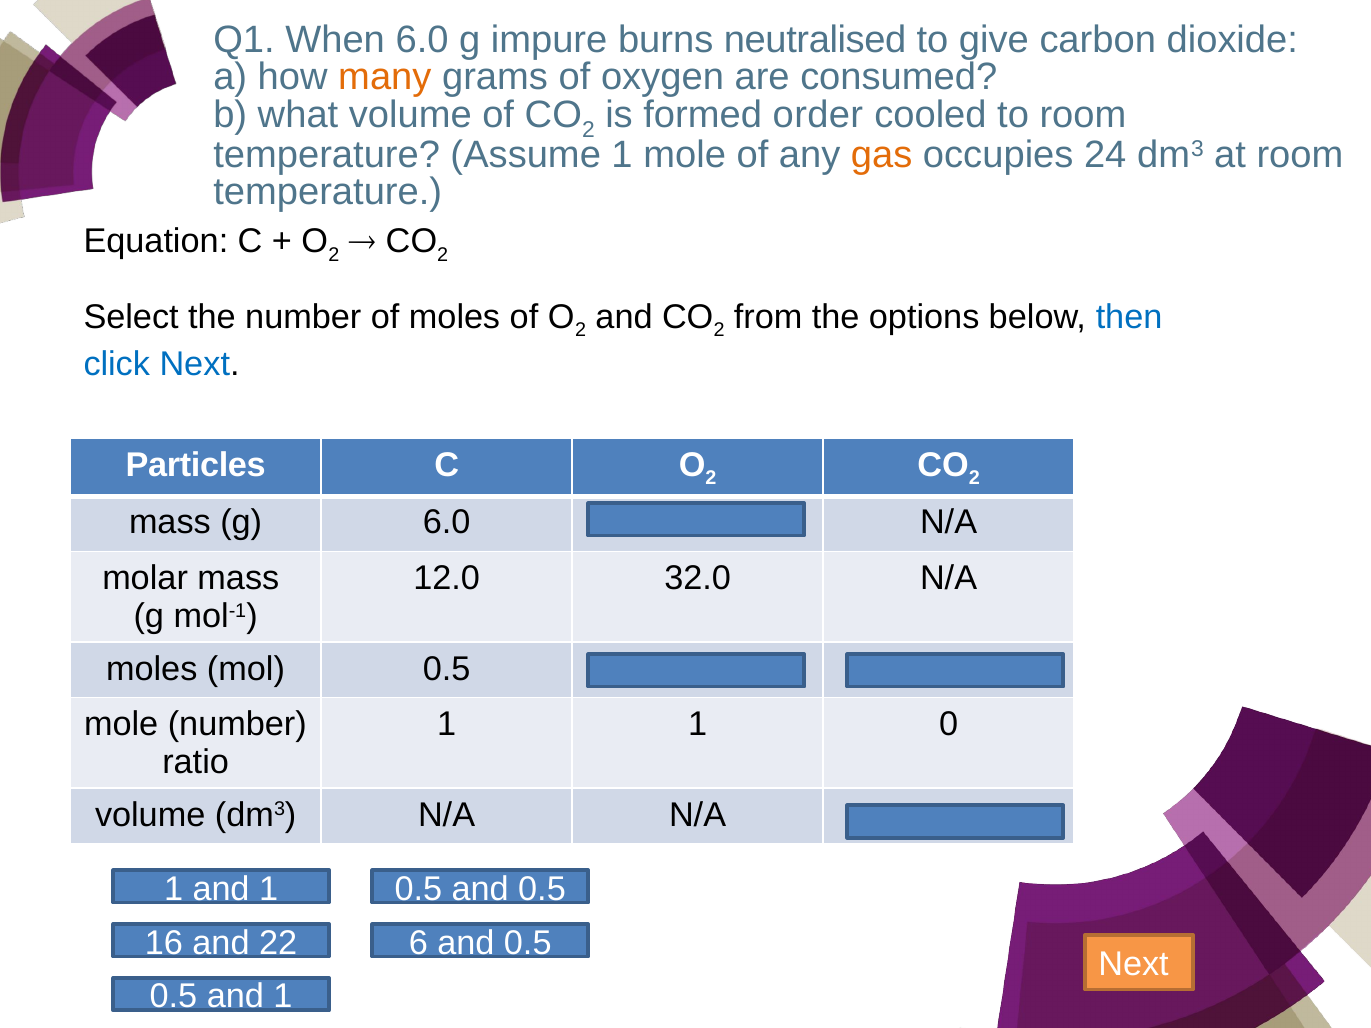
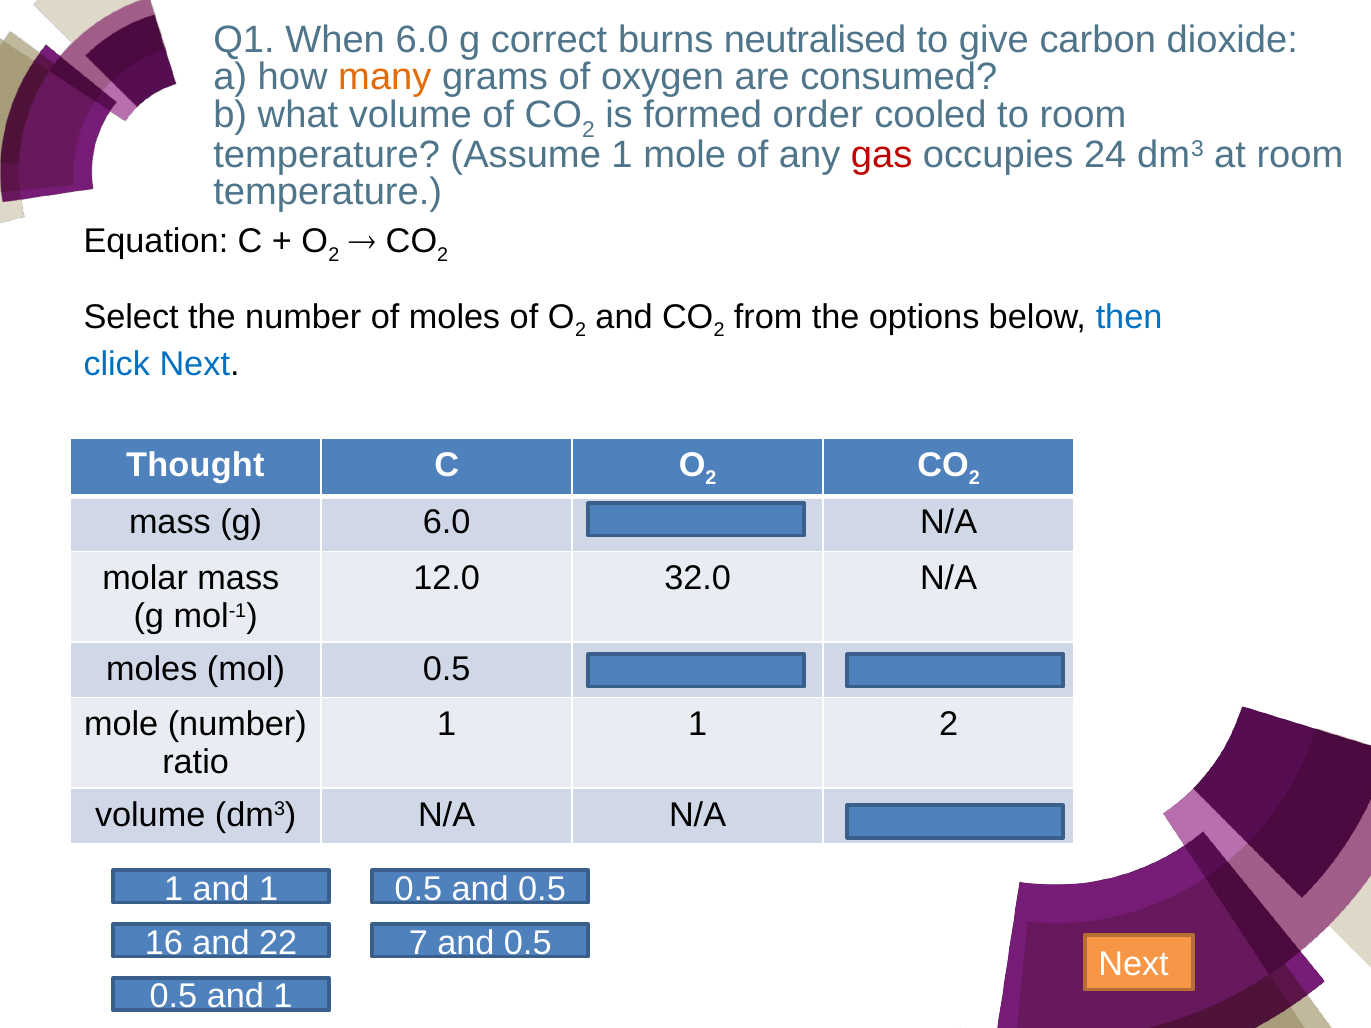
impure: impure -> correct
gas colour: orange -> red
Particles: Particles -> Thought
1 0: 0 -> 2
6: 6 -> 7
